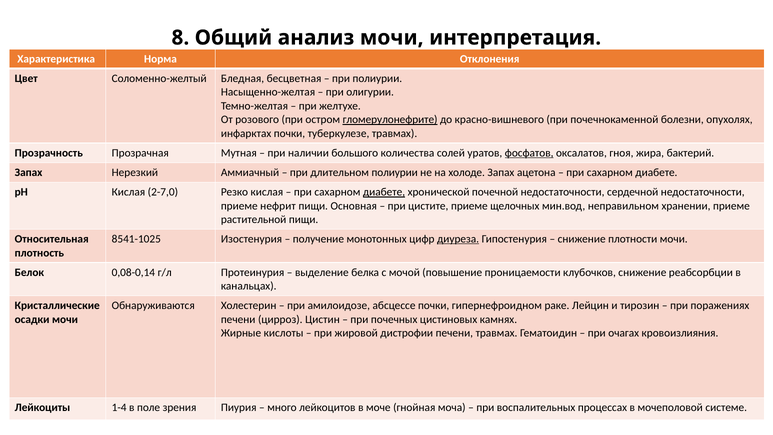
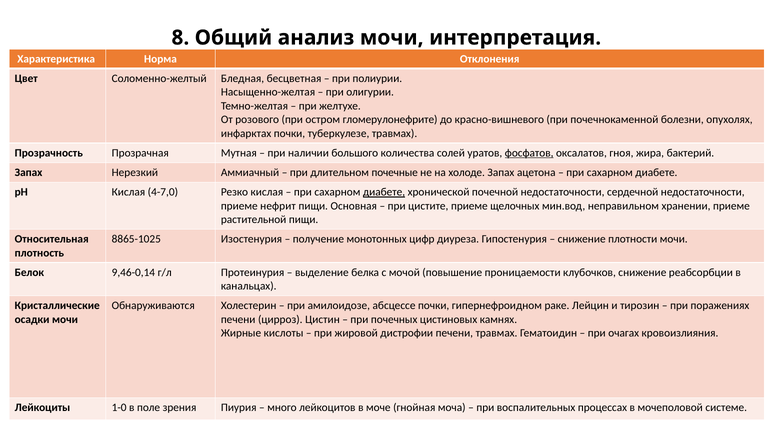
гломерулонефрите underline: present -> none
длительном полиурии: полиурии -> почечные
2-7,0: 2-7,0 -> 4-7,0
8541-1025: 8541-1025 -> 8865-1025
диуреза underline: present -> none
0,08-0,14: 0,08-0,14 -> 9,46-0,14
1-4: 1-4 -> 1-0
